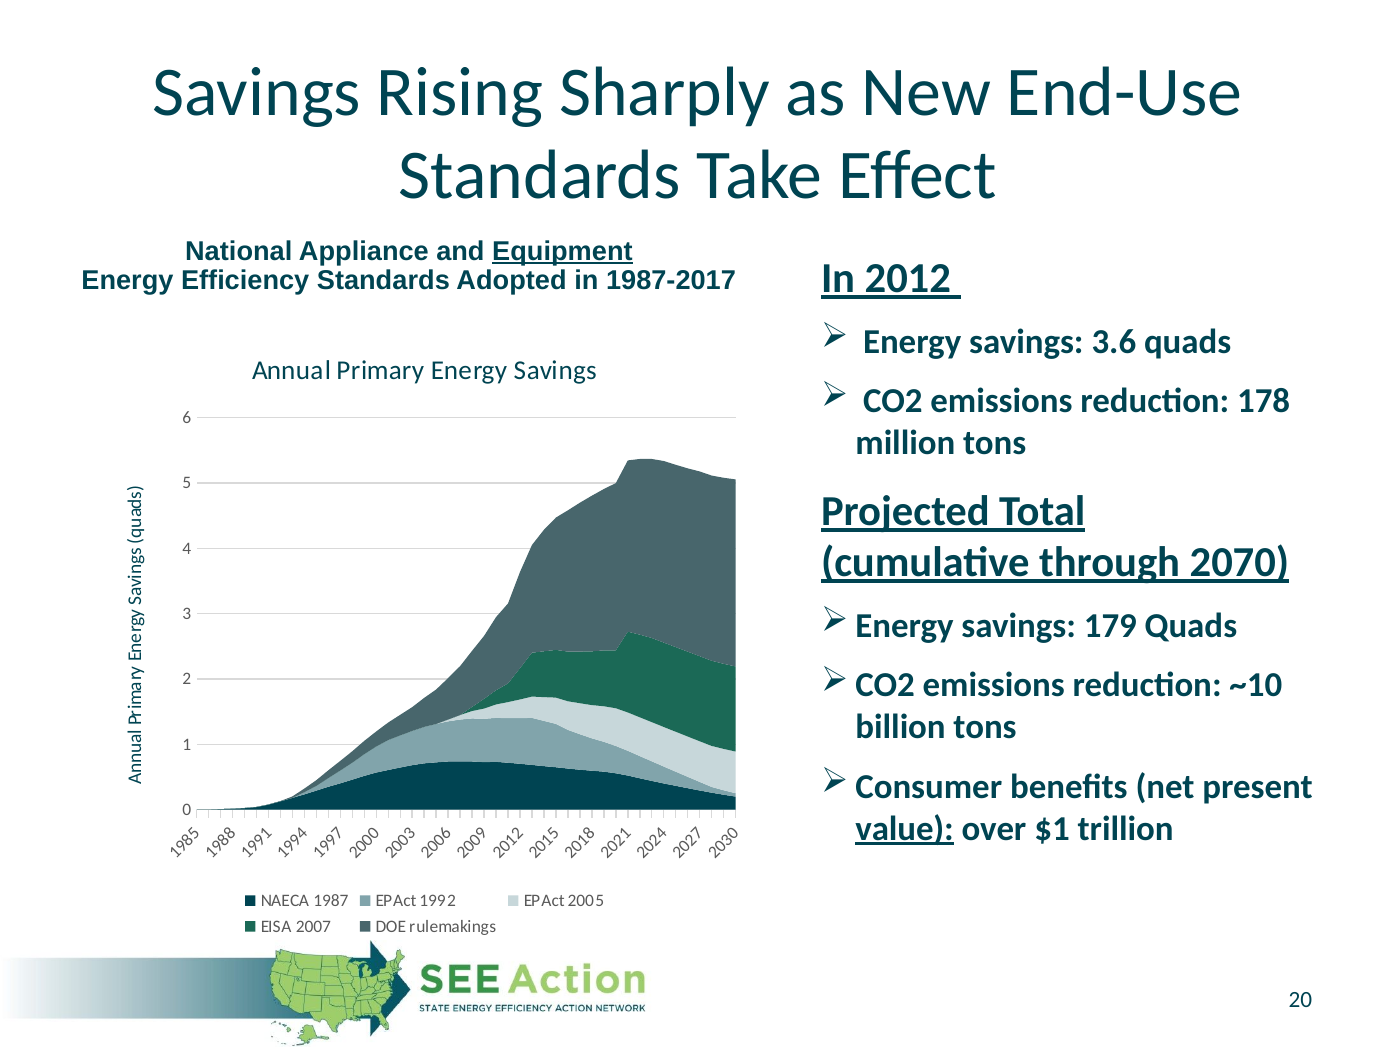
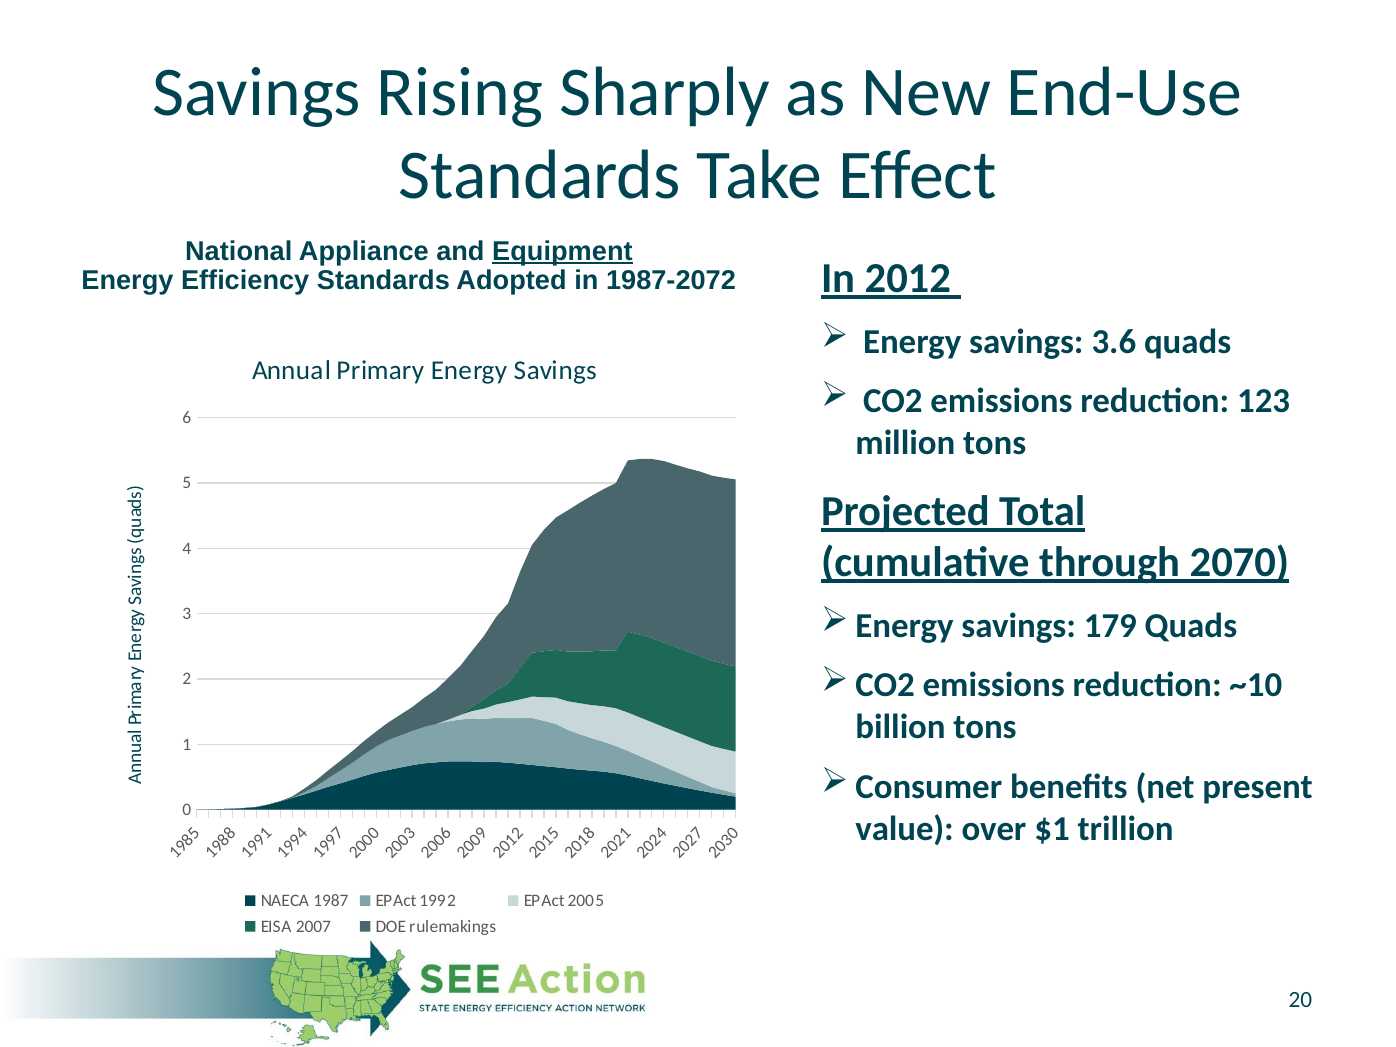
1987-2017: 1987-2017 -> 1987-2072
178: 178 -> 123
value underline: present -> none
